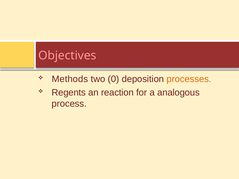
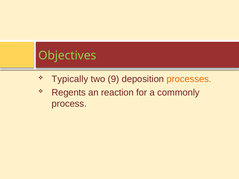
Objectives colour: pink -> light green
Methods: Methods -> Typically
0: 0 -> 9
analogous: analogous -> commonly
